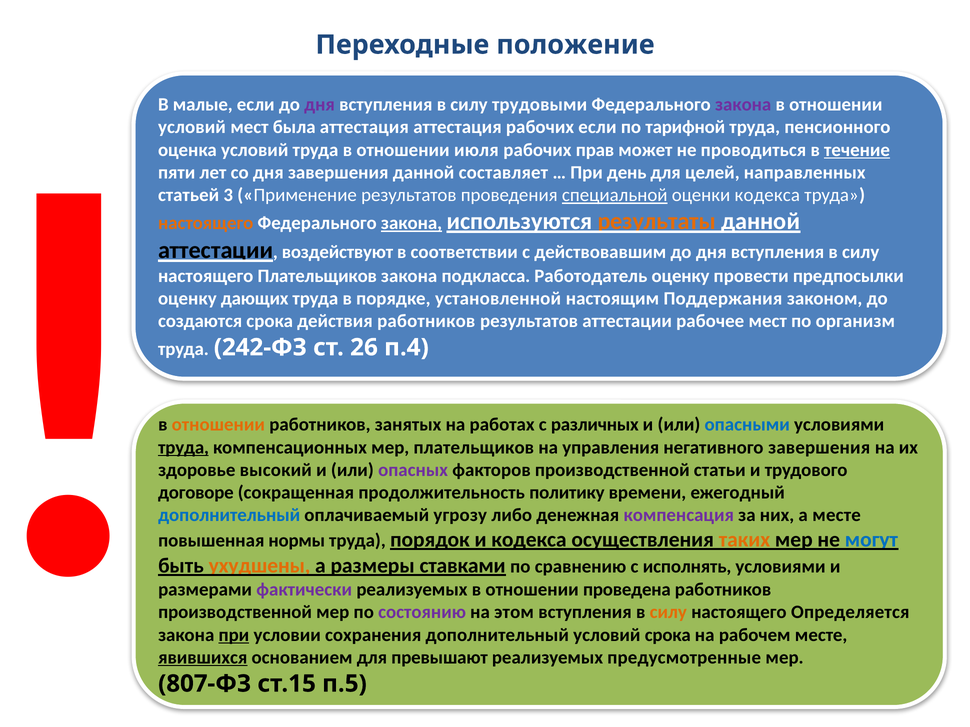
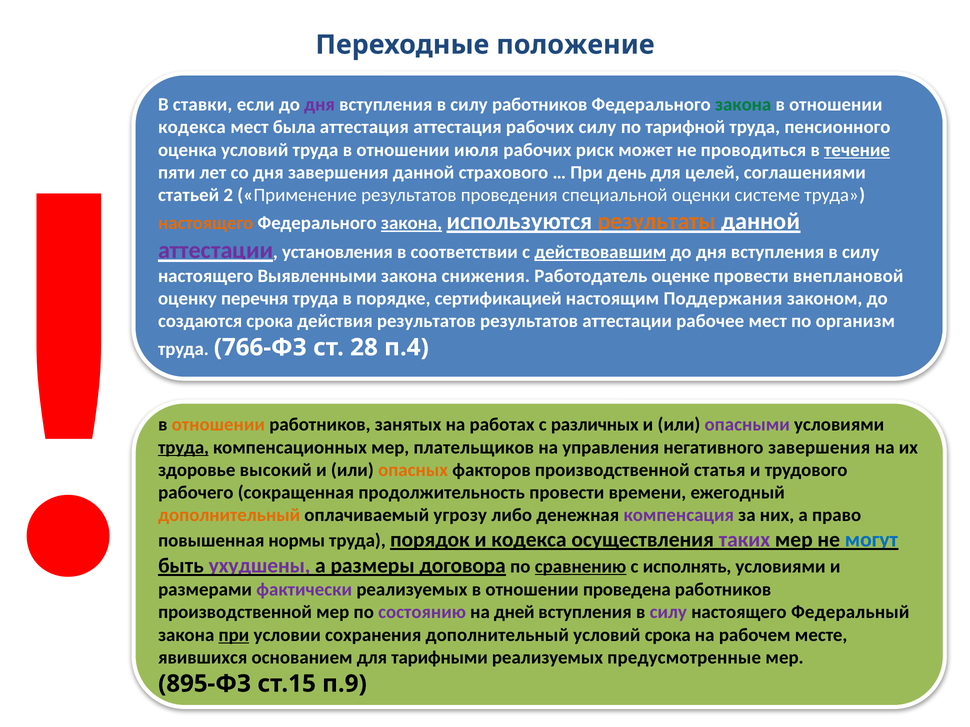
малые: малые -> ставки
силу трудовыми: трудовыми -> работников
закона at (743, 105) colour: purple -> green
условий at (192, 127): условий -> кодекса
рабочих если: если -> силу
прав: прав -> риск
составляет: составляет -> страхового
направленных: направленных -> соглашениями
опасными colour: blue -> purple
3: 3 -> 2
специальной underline: present -> none
оценки кодекса: кодекса -> системе
аттестации at (216, 251) colour: black -> purple
воздействуют: воздействуют -> установления
действовавшим underline: none -> present
настоящего Плательщиков: Плательщиков -> Выявленными
подкласса: подкласса -> снижения
Работодатель оценку: оценку -> оценке
предпосылки: предпосылки -> внеплановой
дающих: дающих -> перечня
установленной: установленной -> сертификацией
действия работников: работников -> результатов
242-ФЗ: 242-ФЗ -> 766-ФЗ
26: 26 -> 28
опасных colour: purple -> orange
статьи: статьи -> статья
договоре: договоре -> рабочего
продолжительность политику: политику -> провести
дополнительный at (229, 516) colour: blue -> orange
а месте: месте -> право
таких colour: orange -> purple
ухудшены colour: orange -> purple
ставками: ставками -> договора
сравнению underline: none -> present
этом: этом -> дней
силу at (668, 613) colour: orange -> purple
Определяется: Определяется -> Федеральный
явившихся underline: present -> none
превышают: превышают -> тарифными
807-ФЗ: 807-ФЗ -> 895-ФЗ
п.5: п.5 -> п.9
